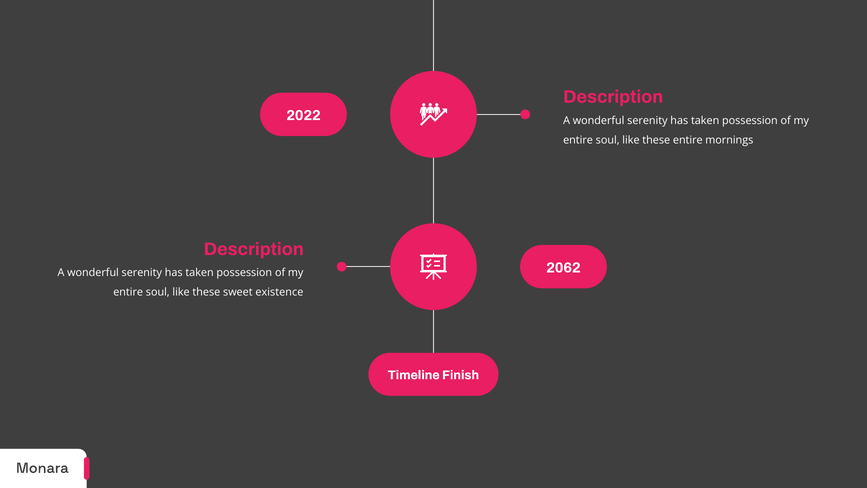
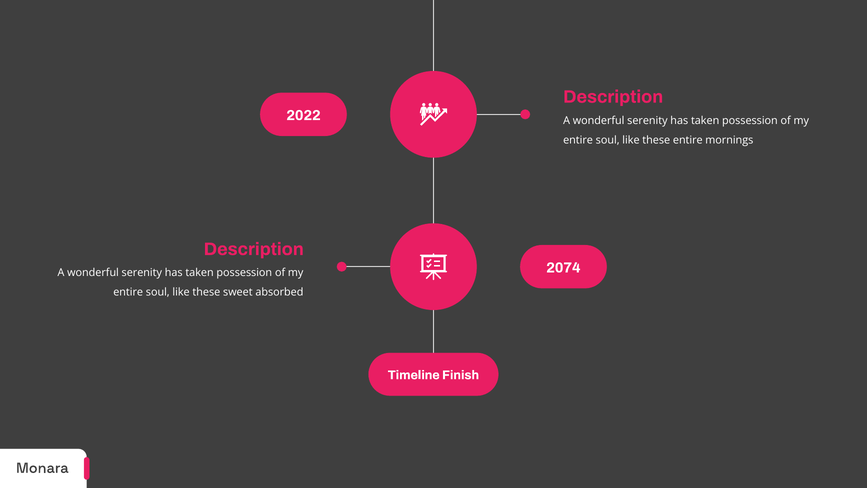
2062: 2062 -> 2074
existence: existence -> absorbed
